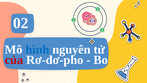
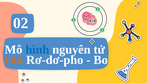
của colour: red -> orange
